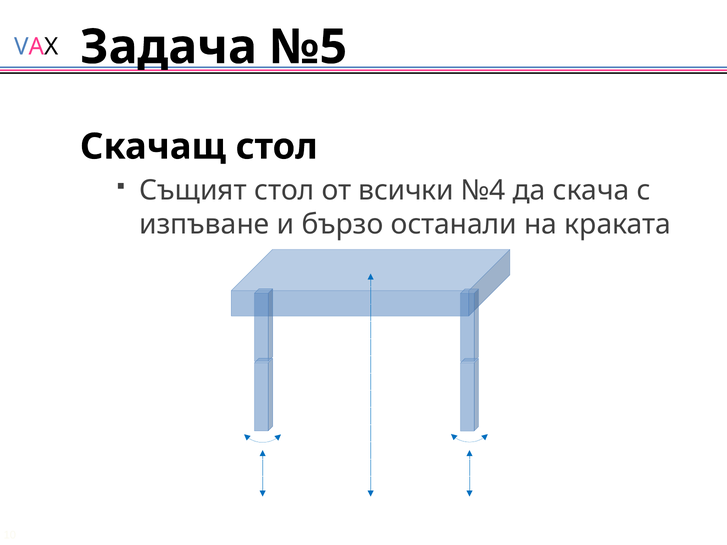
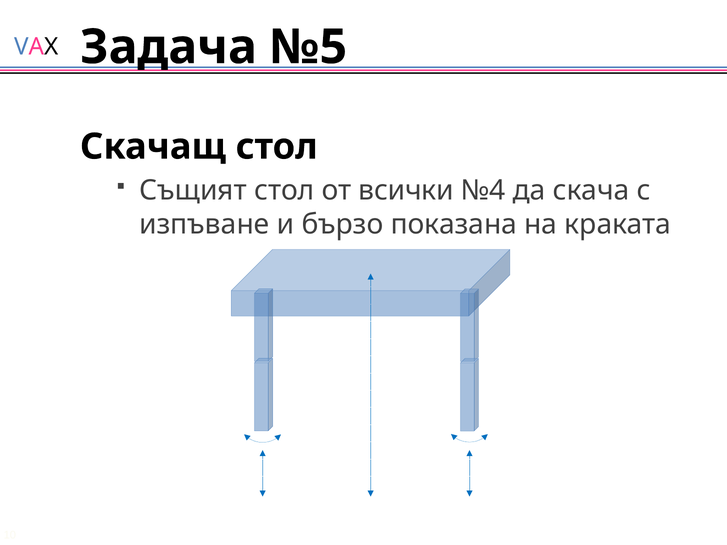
останали: останали -> показана
